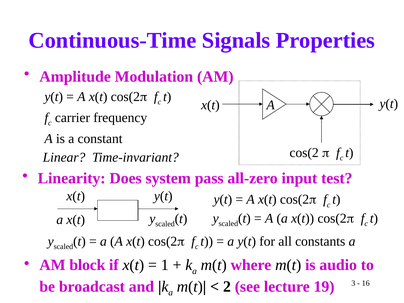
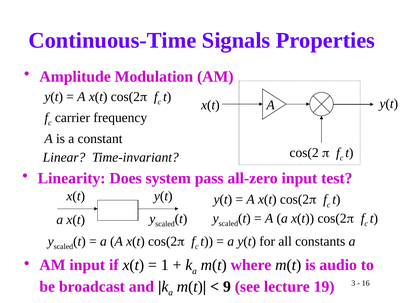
AM block: block -> input
2: 2 -> 9
